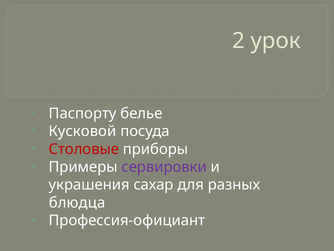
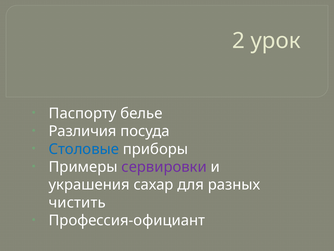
Кусковой: Кусковой -> Различия
Столовые colour: red -> blue
блюдца: блюдца -> чистить
